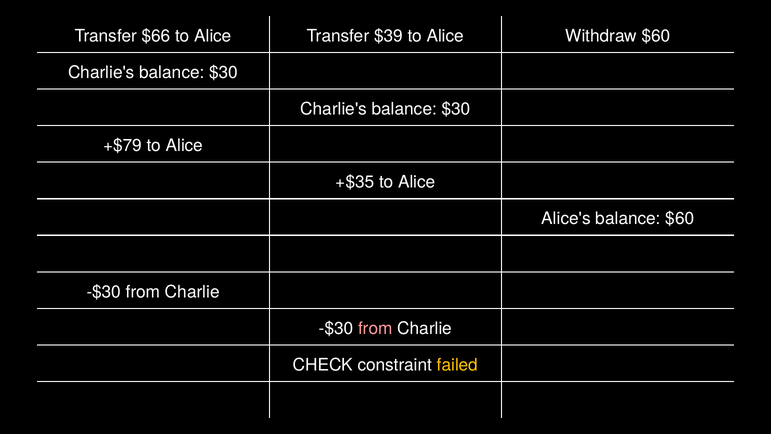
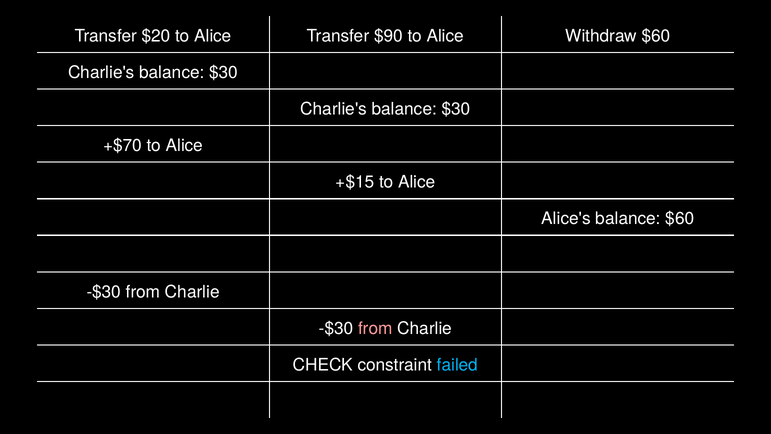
$66: $66 -> $20
$39: $39 -> $90
+$79: +$79 -> +$70
+$35: +$35 -> +$15
failed colour: yellow -> light blue
